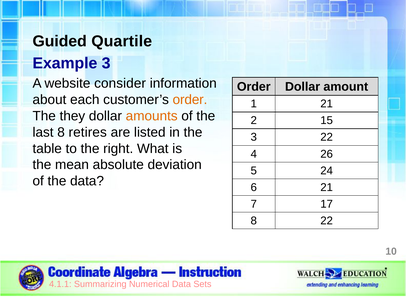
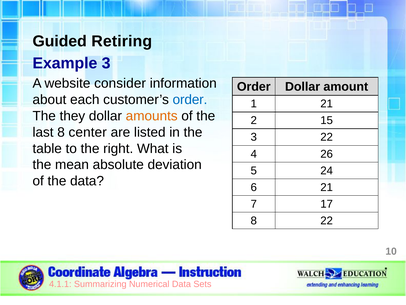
Quartile: Quartile -> Retiring
order at (190, 100) colour: orange -> blue
retires: retires -> center
